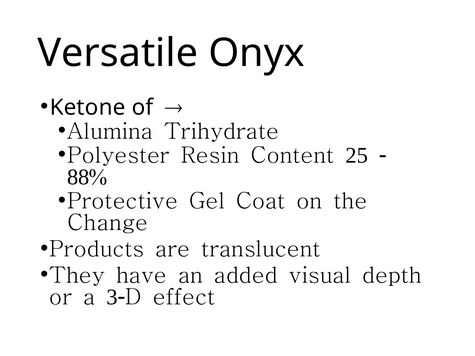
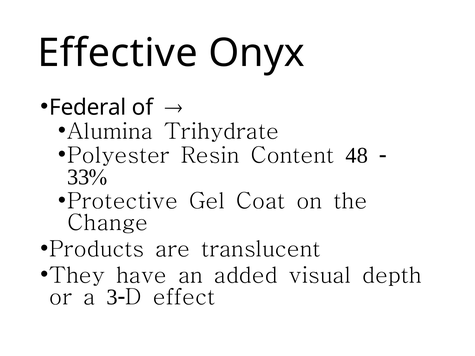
Versatile: Versatile -> Effective
Ketone: Ketone -> Federal
25: 25 -> 48
88%: 88% -> 33%
